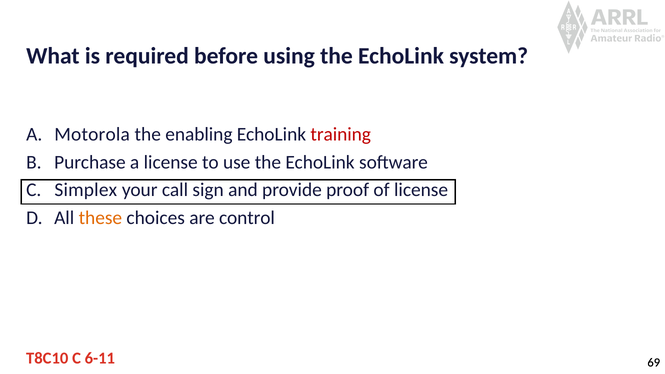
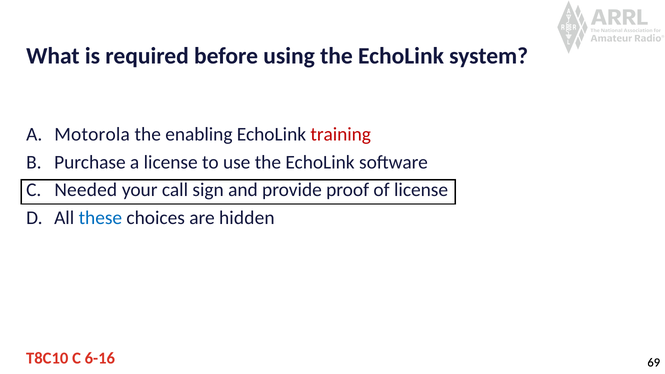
Simplex: Simplex -> Needed
these colour: orange -> blue
control: control -> hidden
6-11: 6-11 -> 6-16
